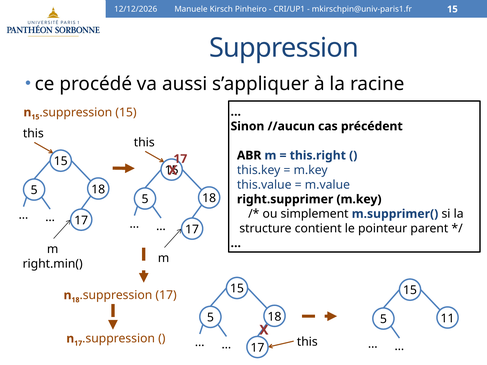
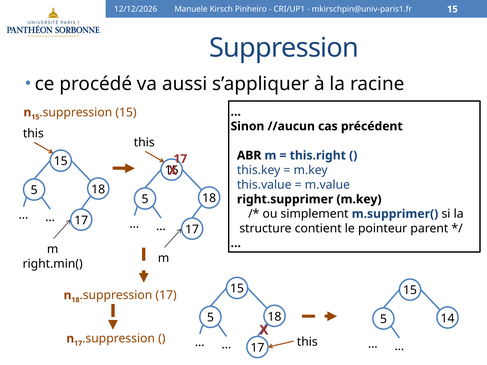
11: 11 -> 14
